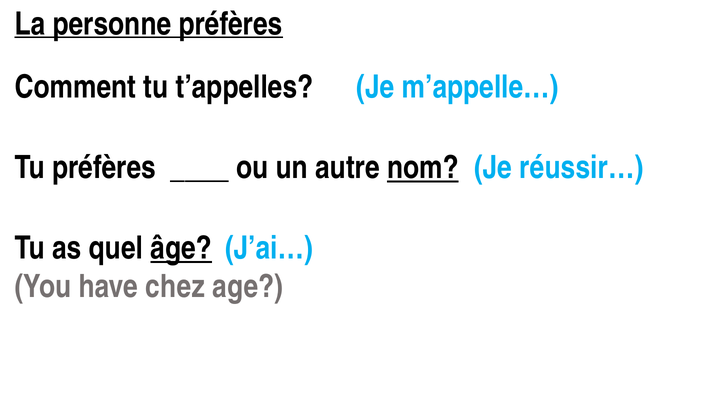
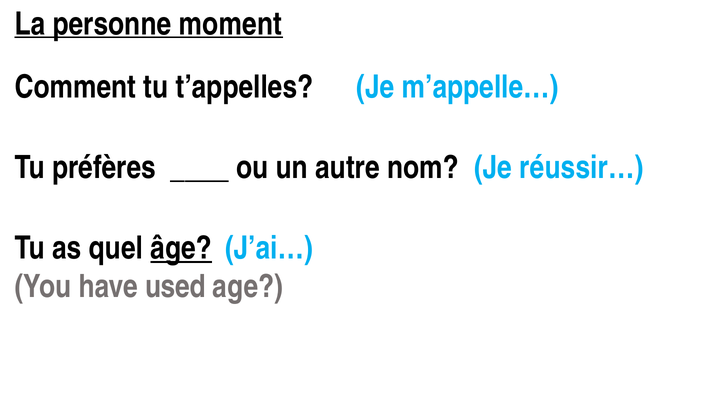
personne préfères: préfères -> moment
nom underline: present -> none
chez: chez -> used
